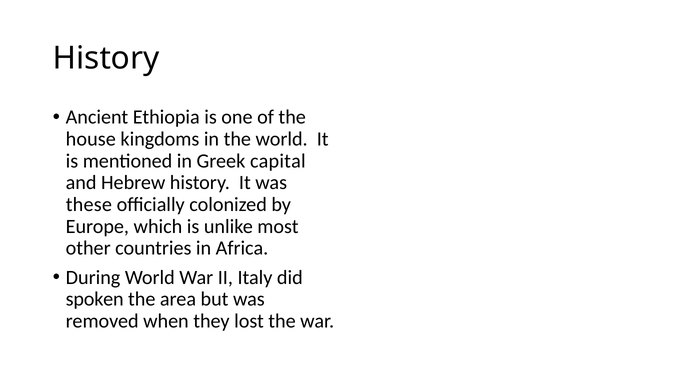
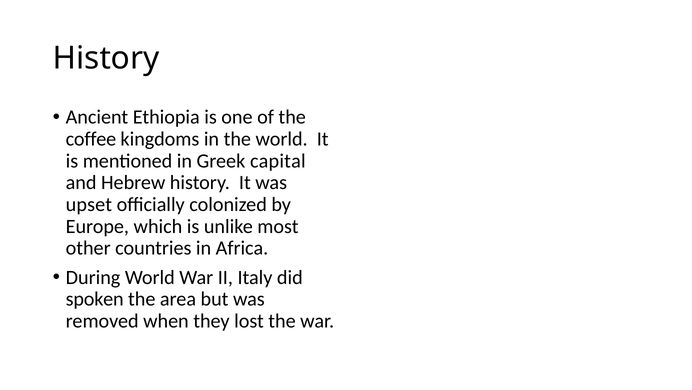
house: house -> coffee
these: these -> upset
